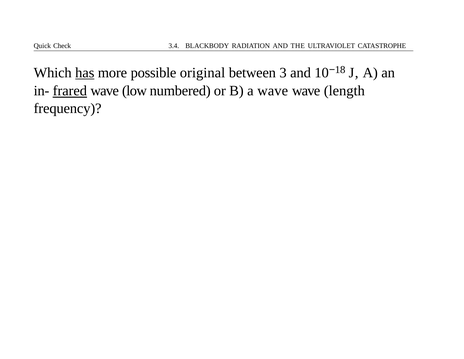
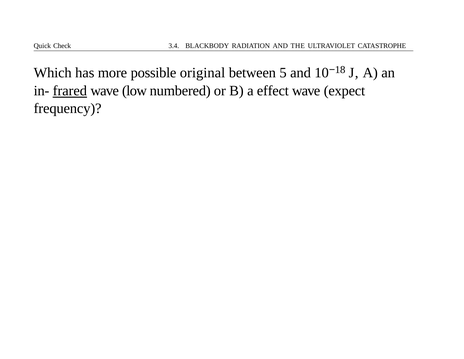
has underline: present -> none
3: 3 -> 5
a wave: wave -> effect
length: length -> expect
